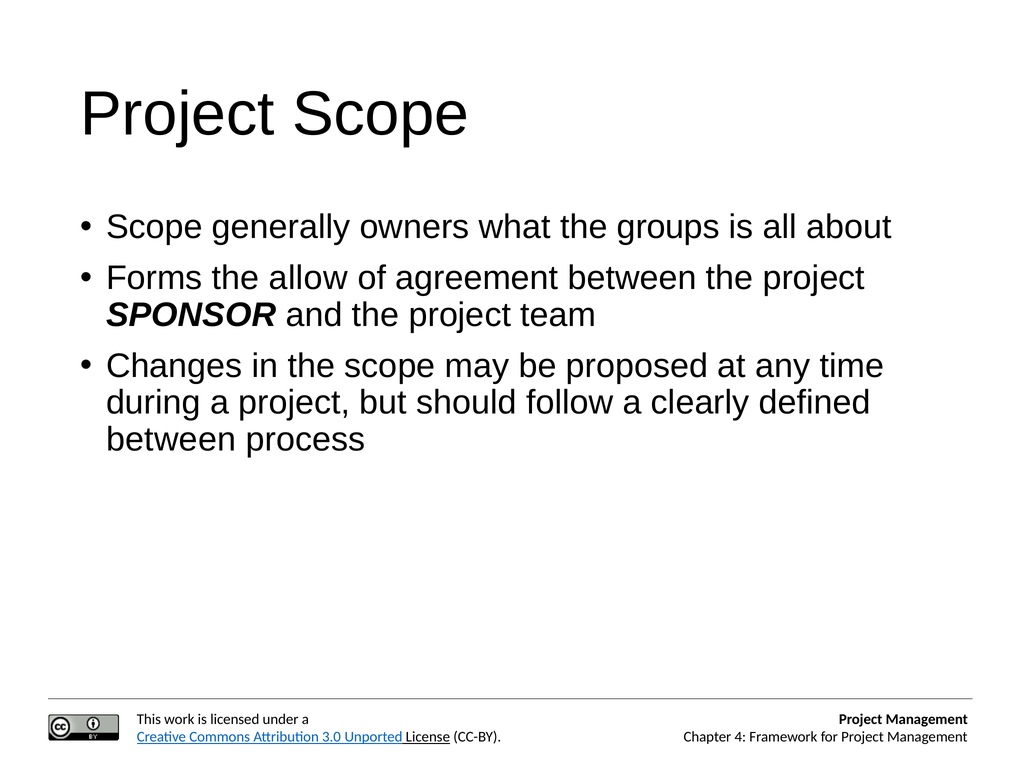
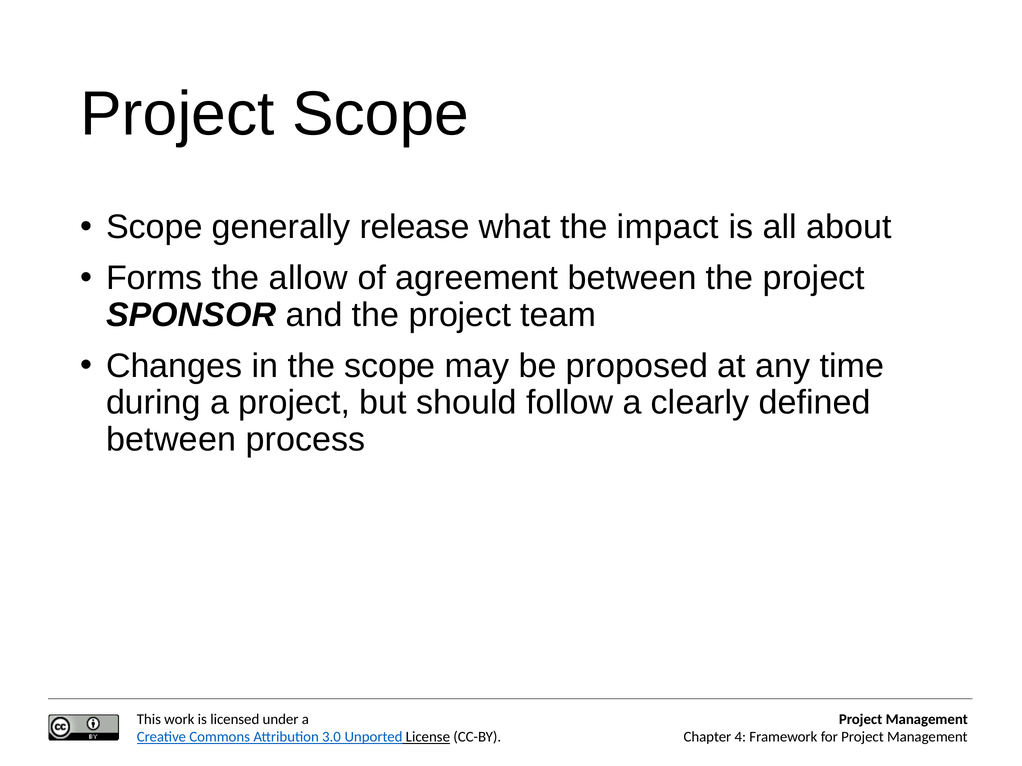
owners: owners -> release
groups: groups -> impact
